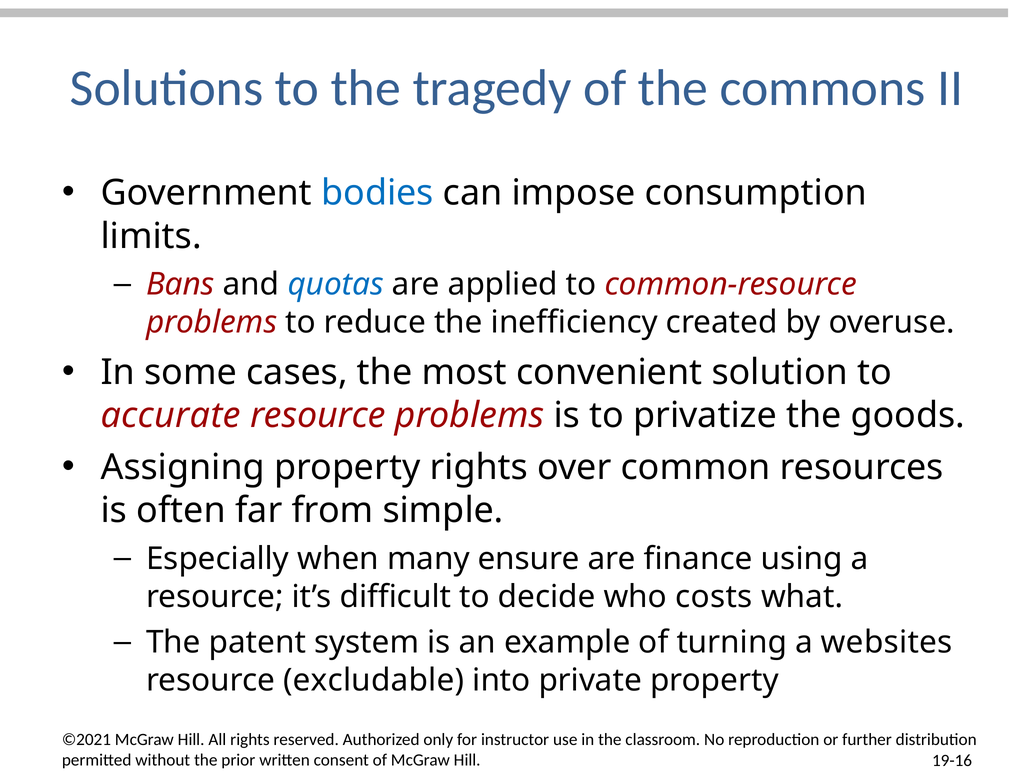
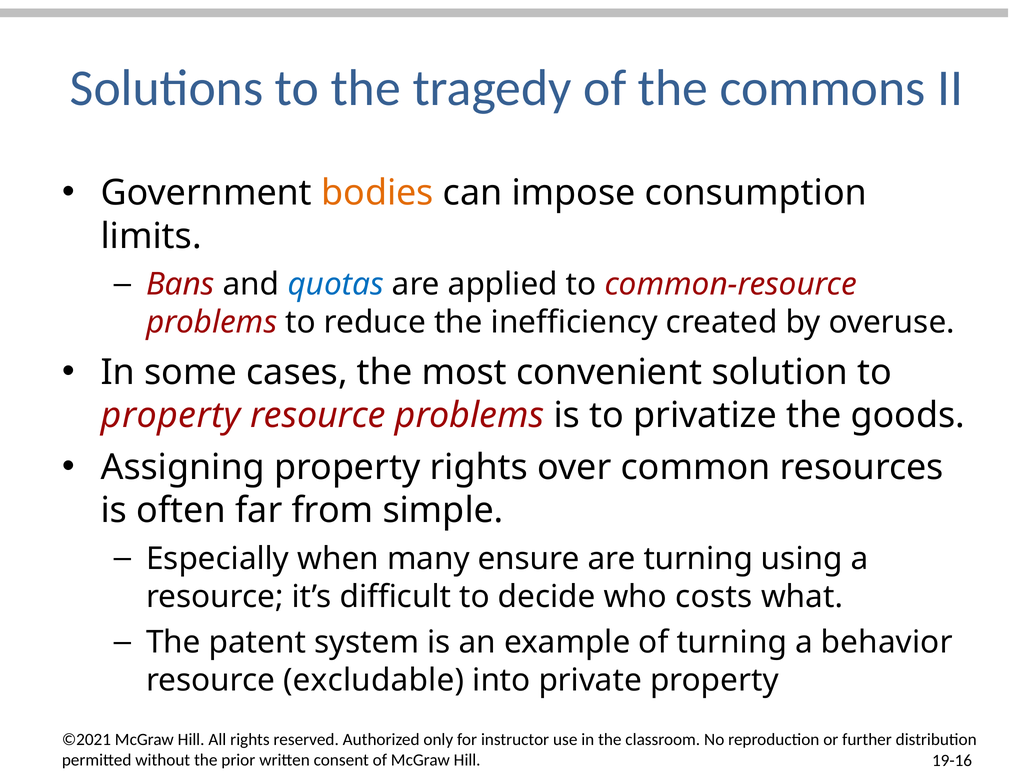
bodies colour: blue -> orange
accurate at (171, 416): accurate -> property
are finance: finance -> turning
websites: websites -> behavior
